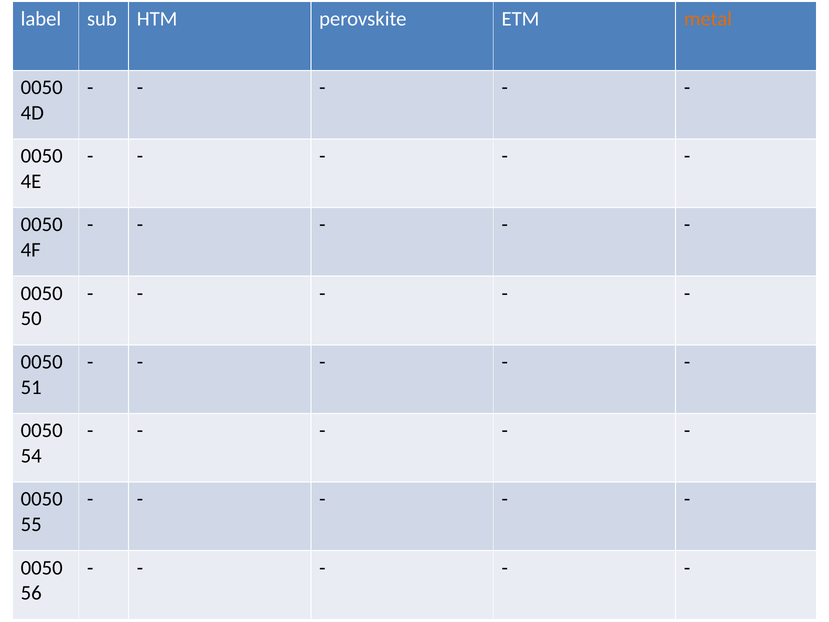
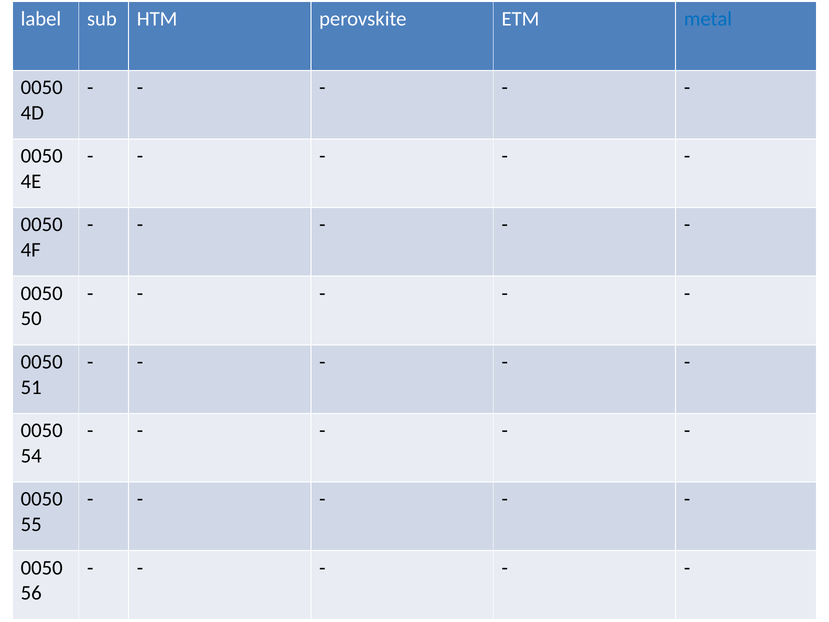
metal colour: orange -> blue
